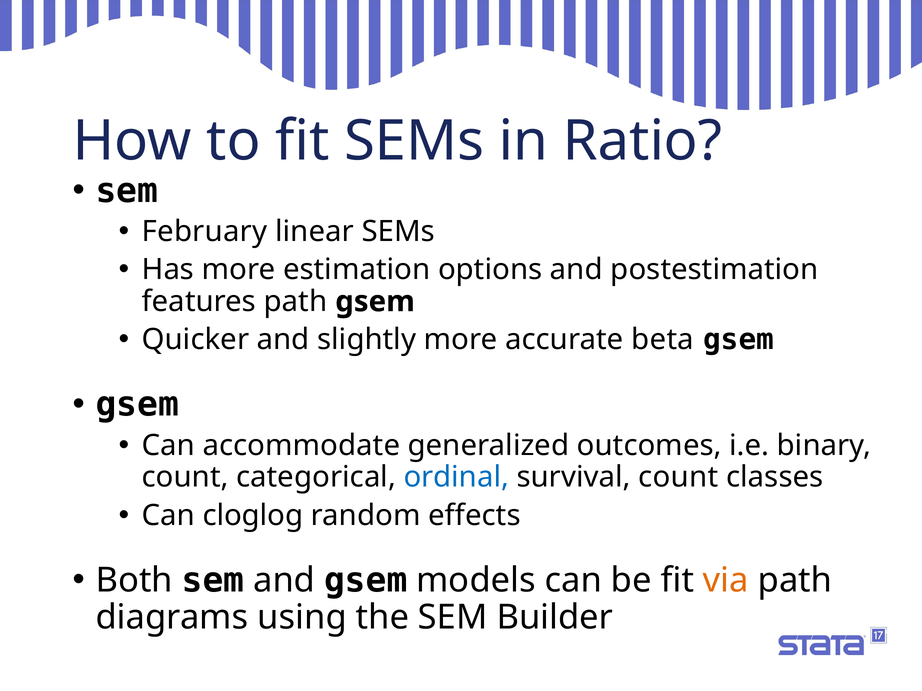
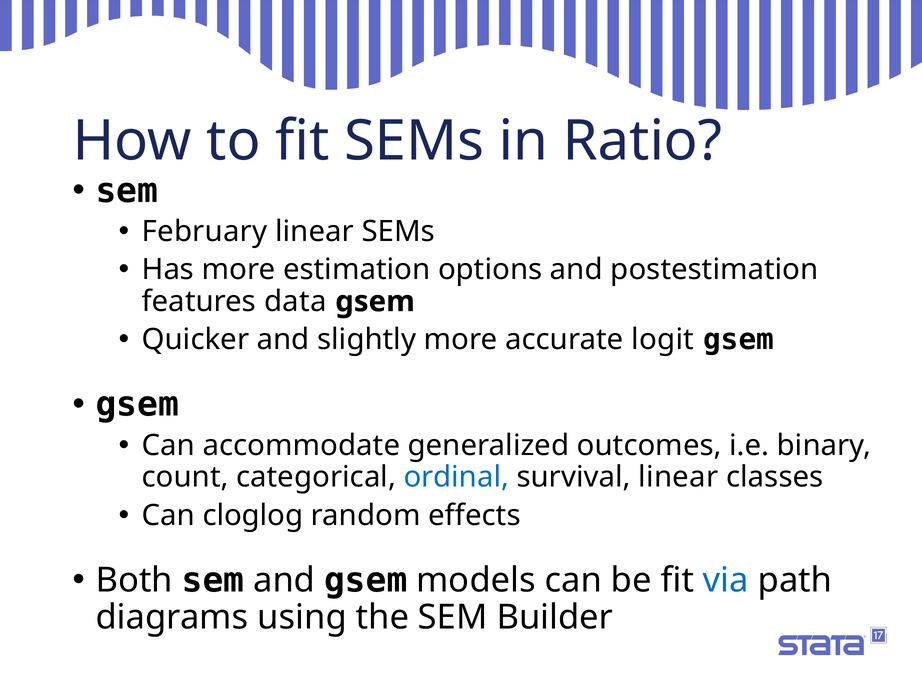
features path: path -> data
beta: beta -> logit
survival count: count -> linear
via colour: orange -> blue
